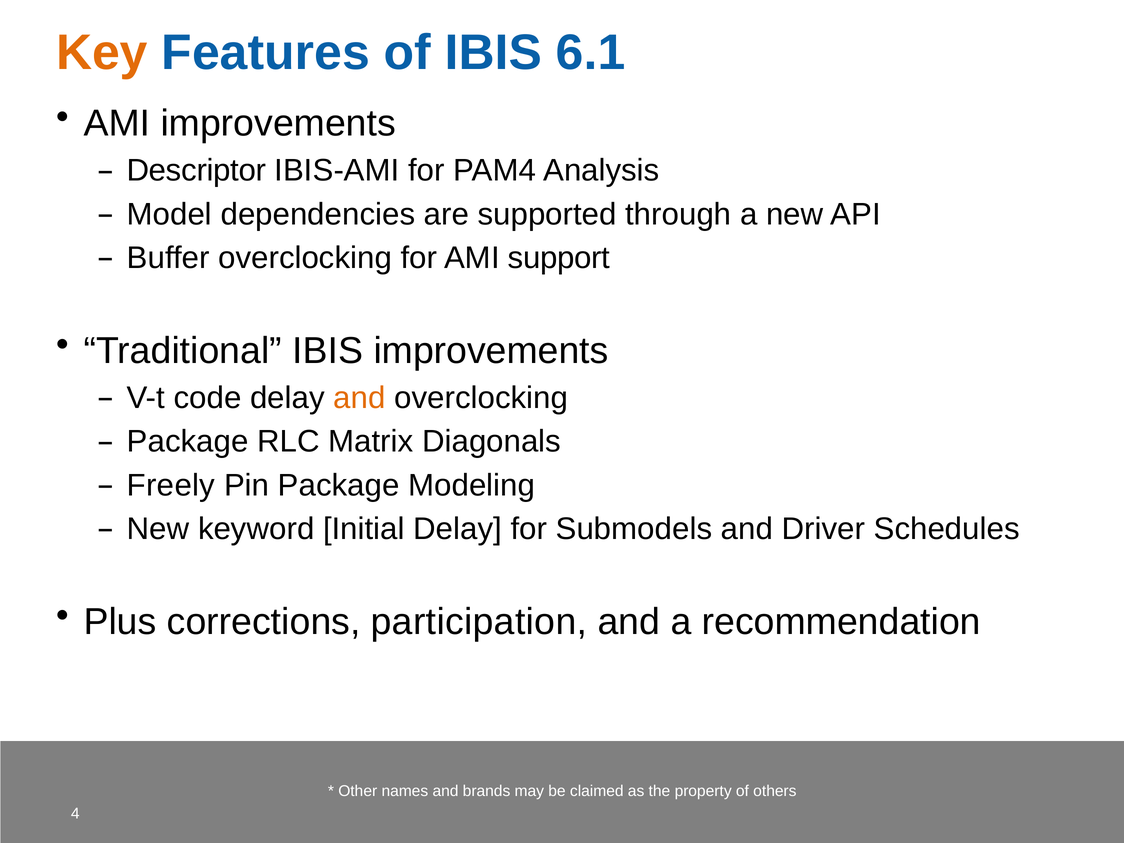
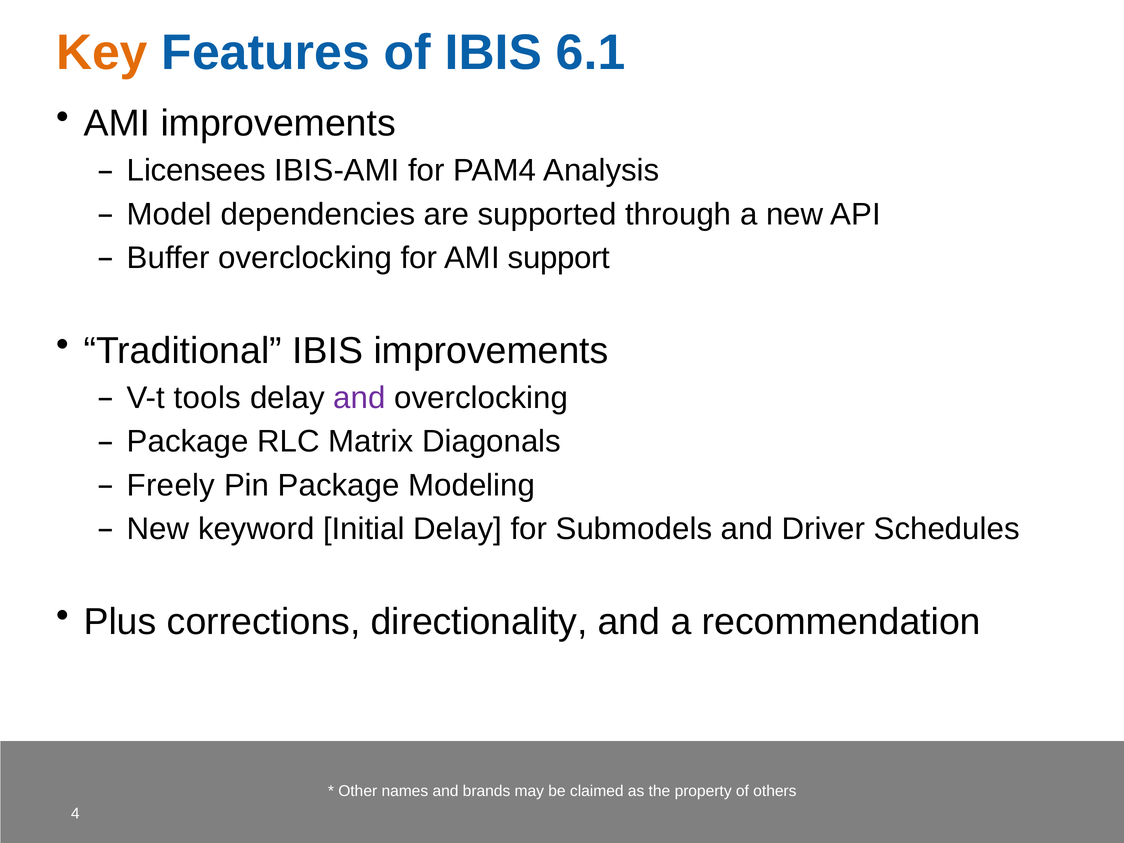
Descriptor: Descriptor -> Licensees
code: code -> tools
and at (360, 398) colour: orange -> purple
participation: participation -> directionality
